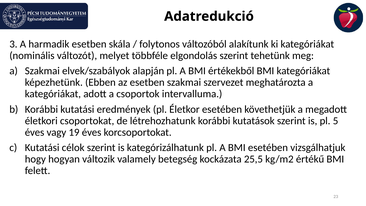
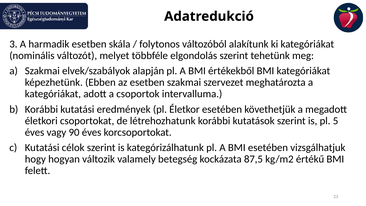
19: 19 -> 90
25,5: 25,5 -> 87,5
